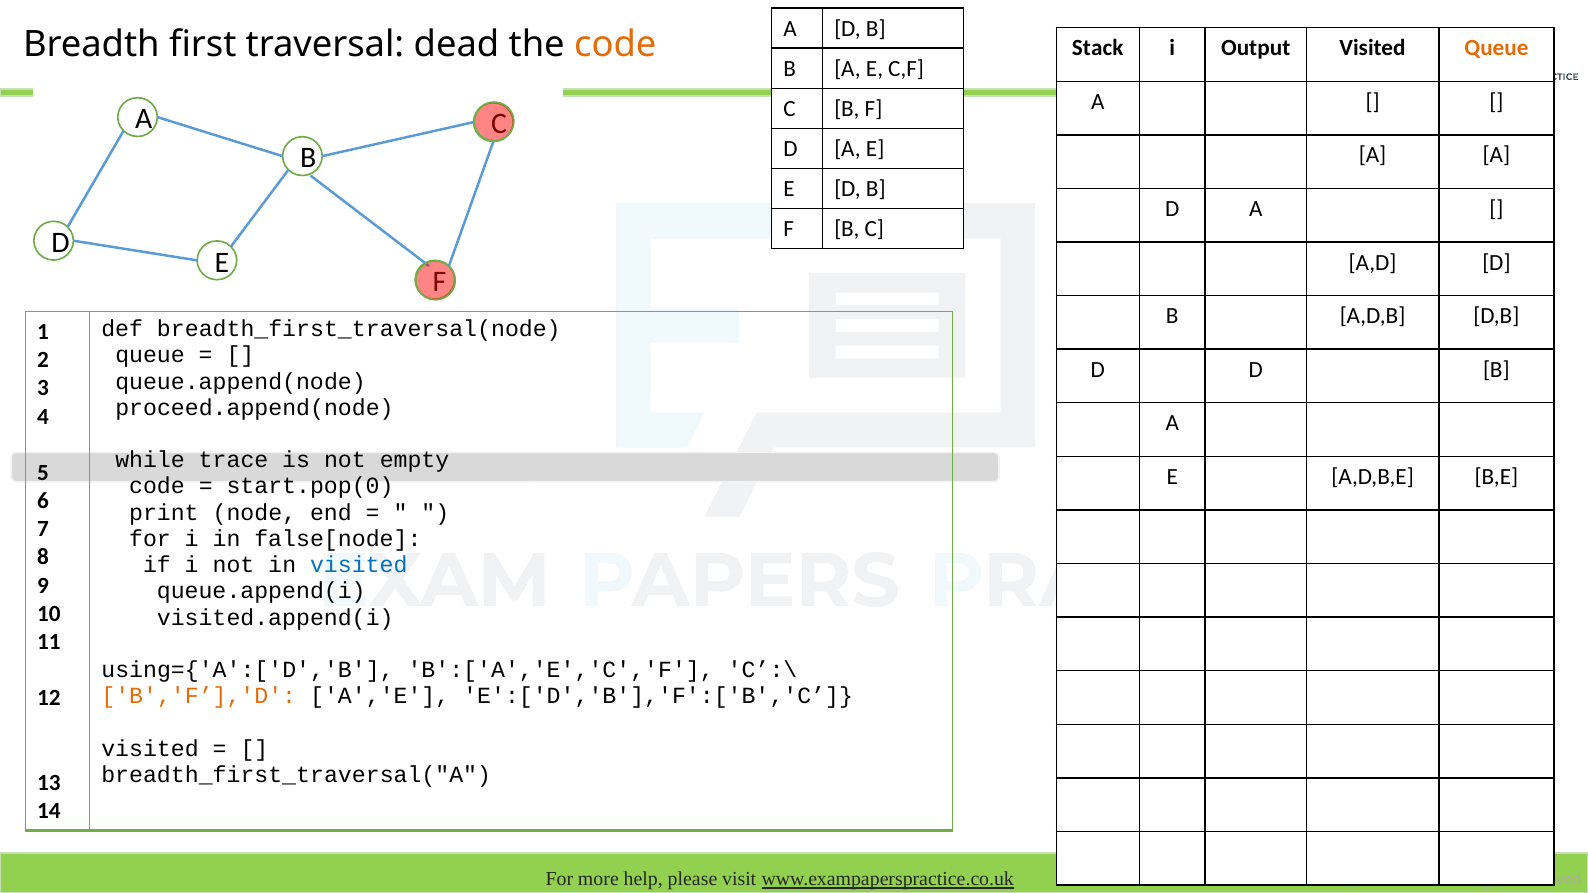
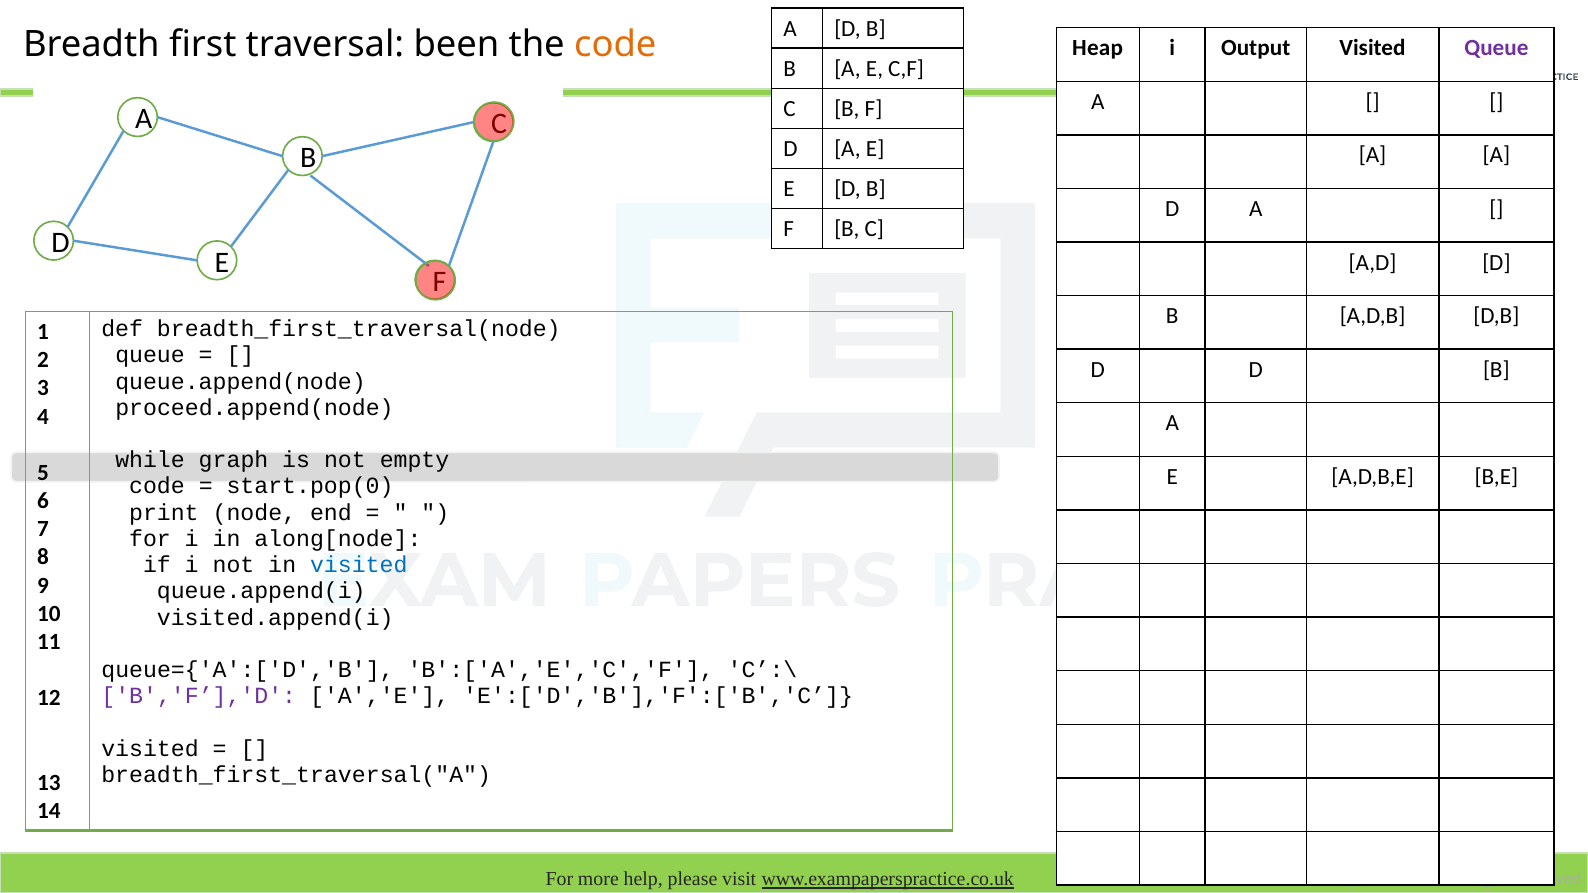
dead: dead -> been
Stack: Stack -> Heap
Queue at (1496, 48) colour: orange -> purple
trace: trace -> graph
false[node: false[node -> along[node
using={'A':['D','B: using={'A':['D','B -> queue={'A':['D','B
B','F’],'D colour: orange -> purple
